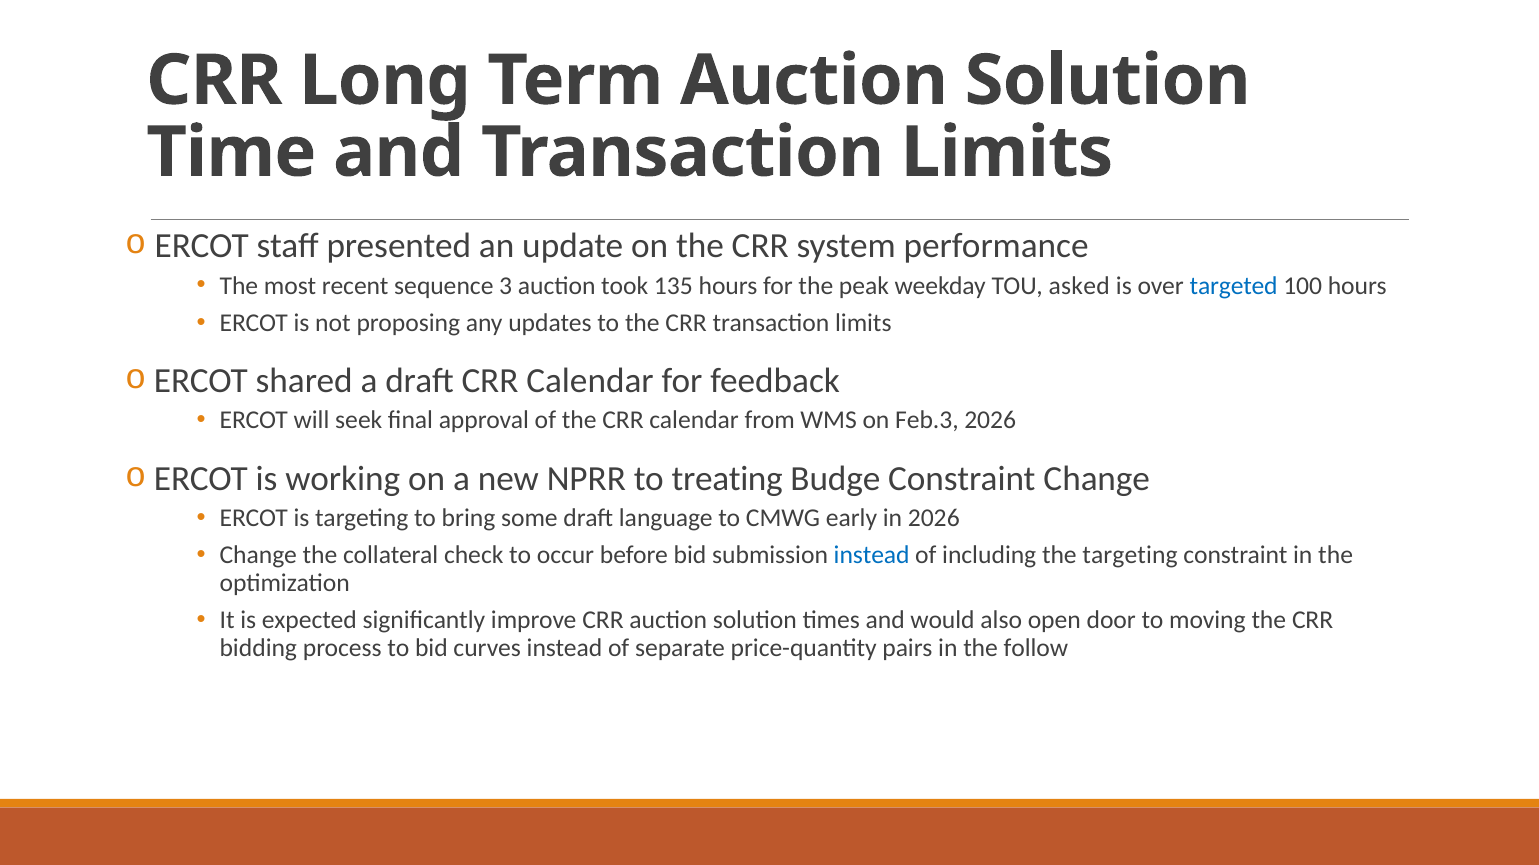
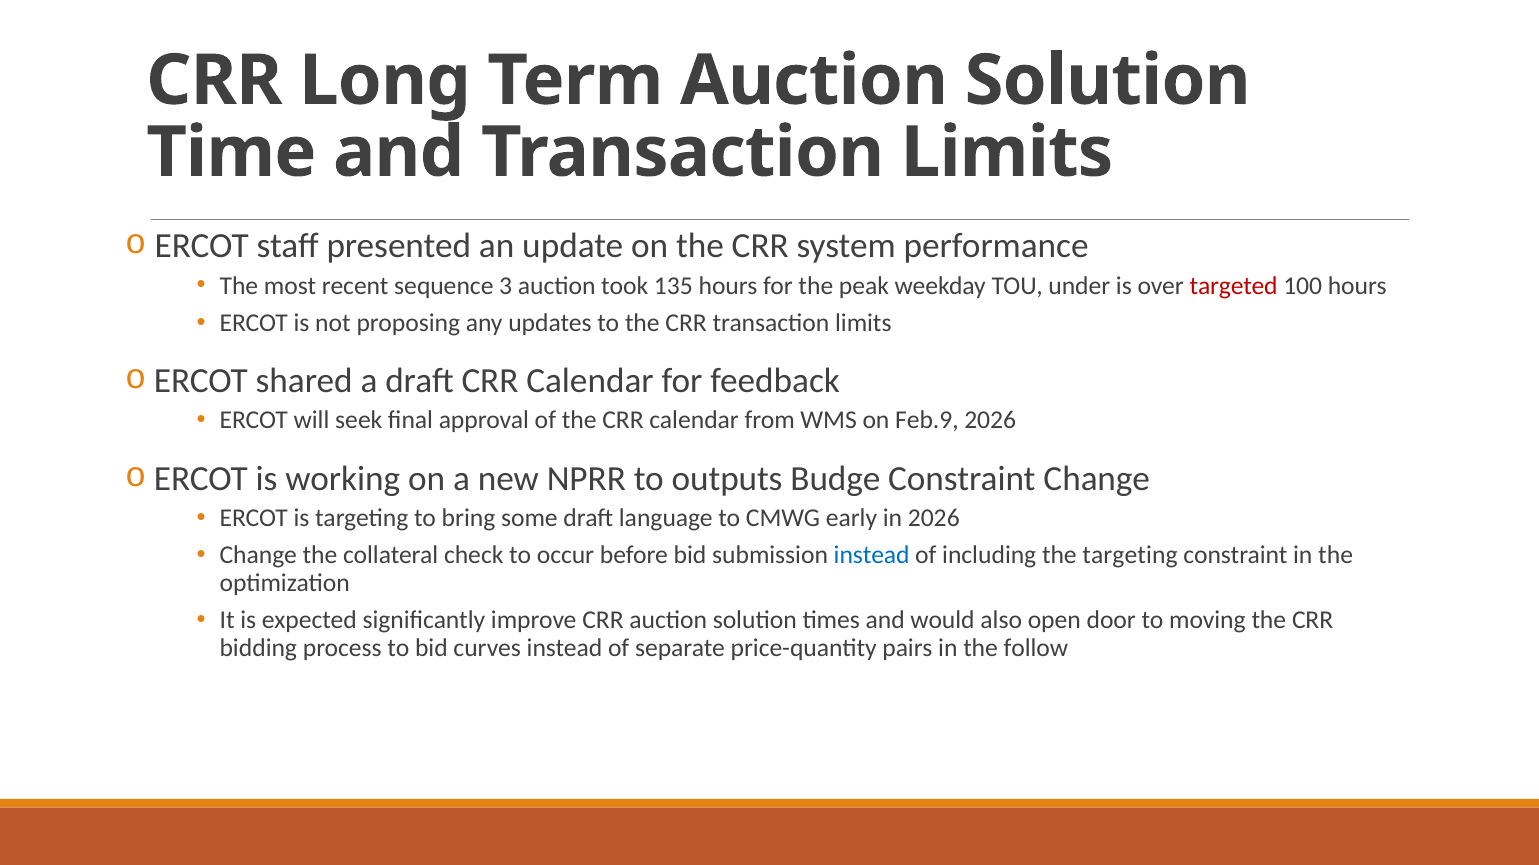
asked: asked -> under
targeted colour: blue -> red
Feb.3: Feb.3 -> Feb.9
treating: treating -> outputs
